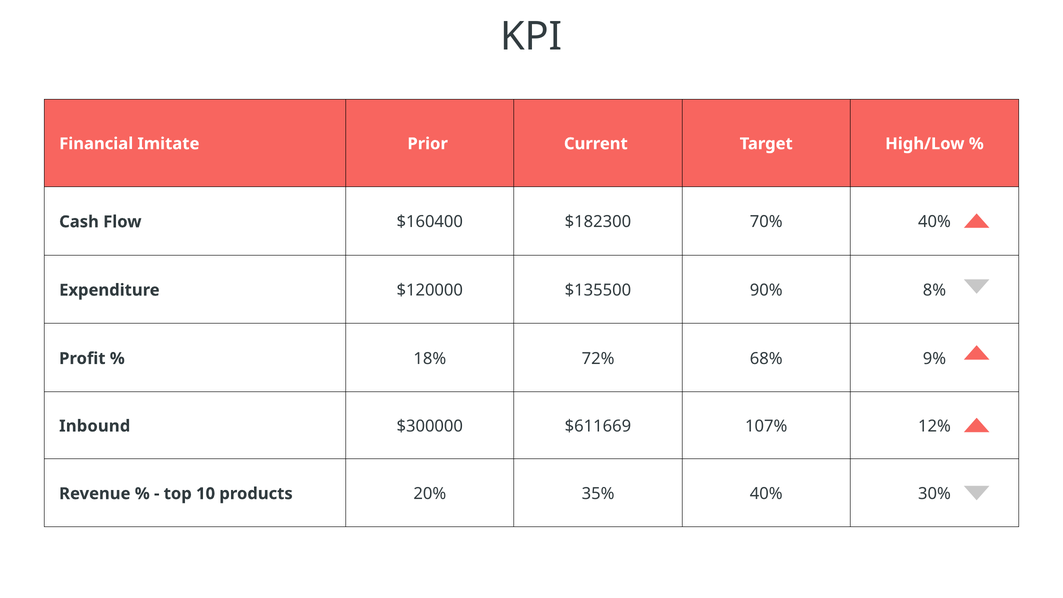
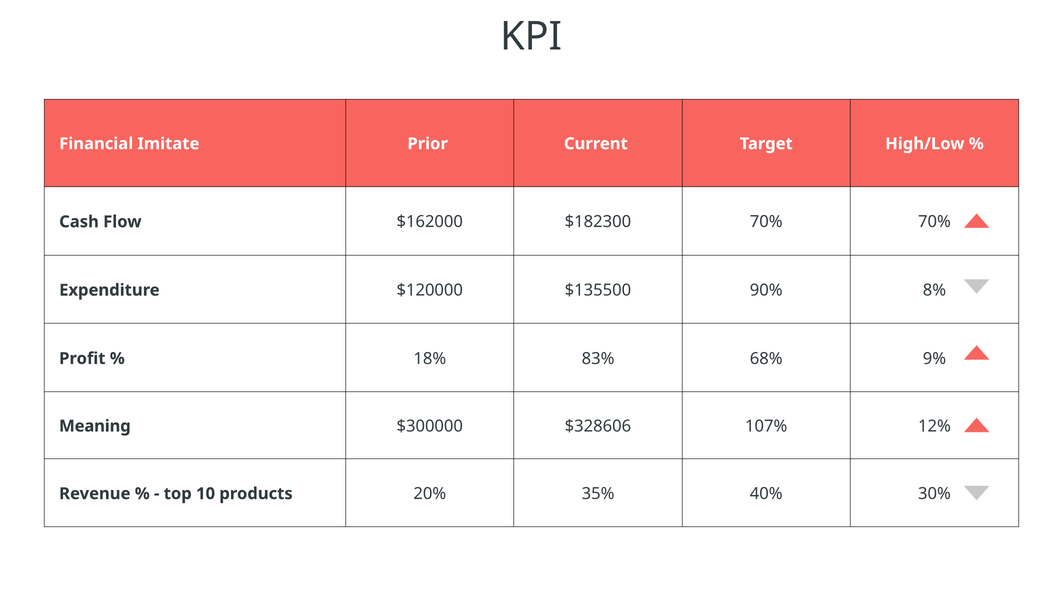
$160400: $160400 -> $162000
70% 40%: 40% -> 70%
72%: 72% -> 83%
Inbound: Inbound -> Meaning
$611669: $611669 -> $328606
